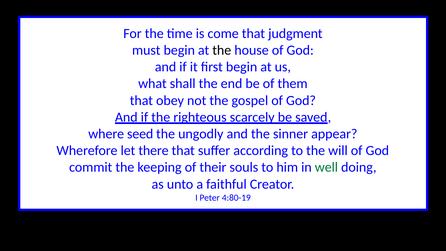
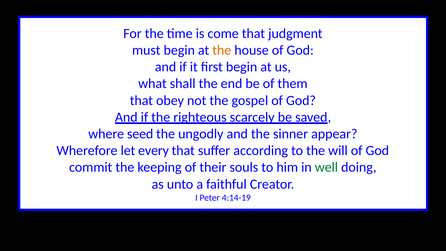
the at (222, 50) colour: black -> orange
there: there -> every
4:80-19: 4:80-19 -> 4:14-19
